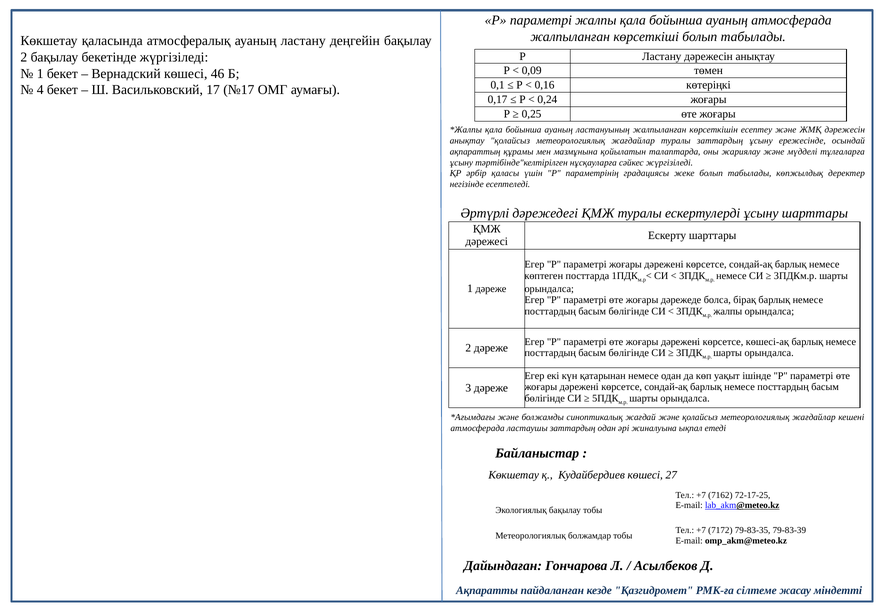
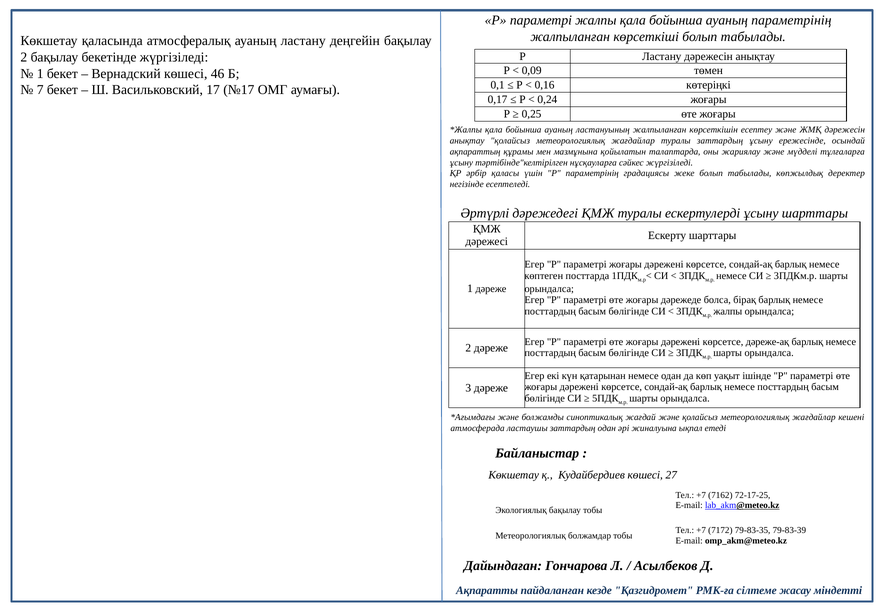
ауаның атмосферада: атмосферада -> параметрінің
4: 4 -> 7
көшесі-ақ: көшесі-ақ -> дәреже-ақ
